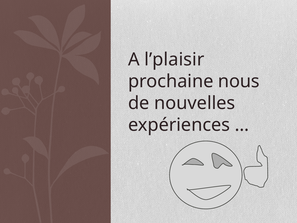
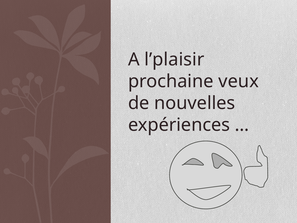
nous: nous -> veux
